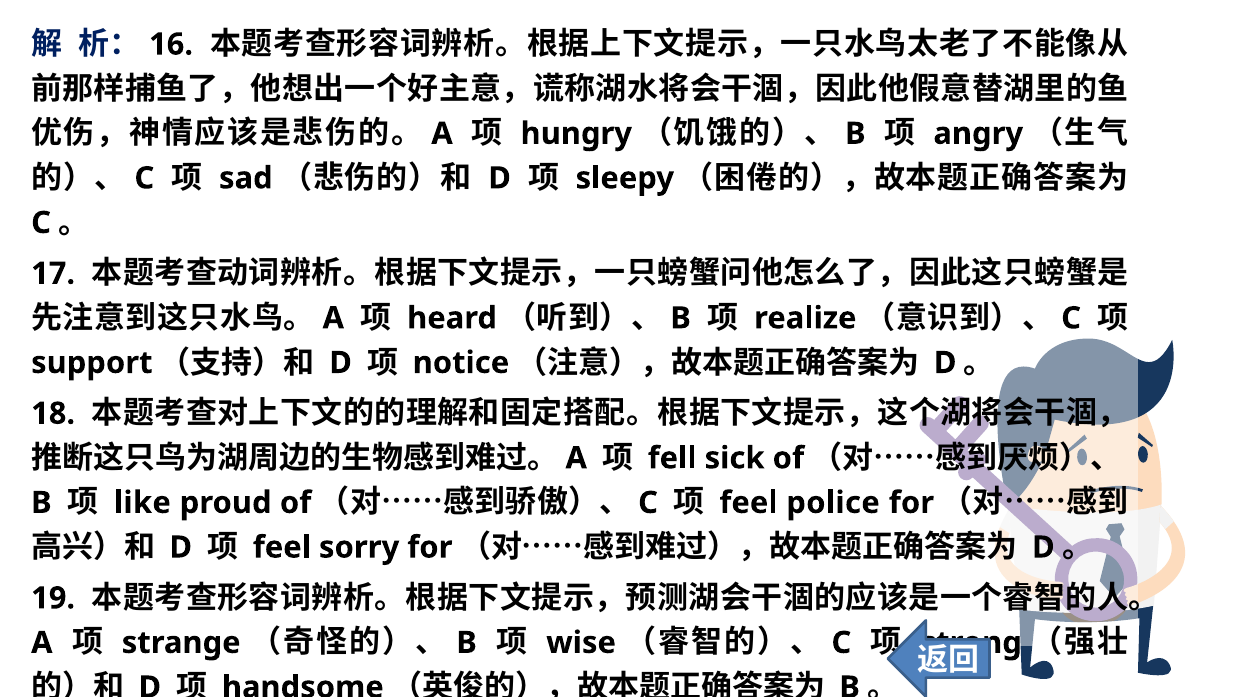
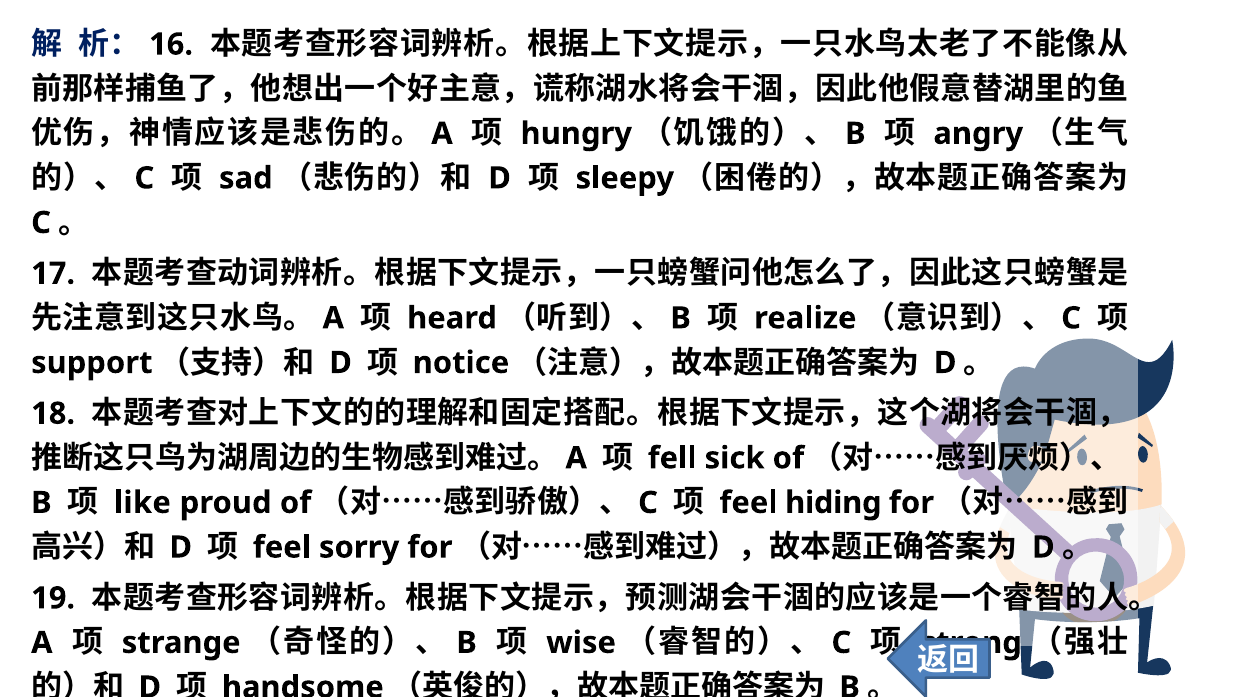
police: police -> hiding
